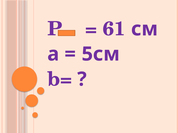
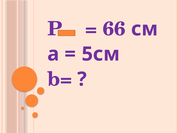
61: 61 -> 66
